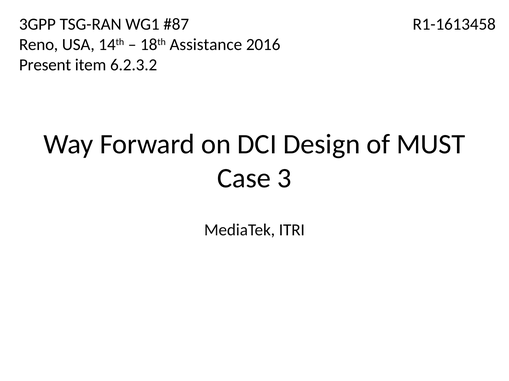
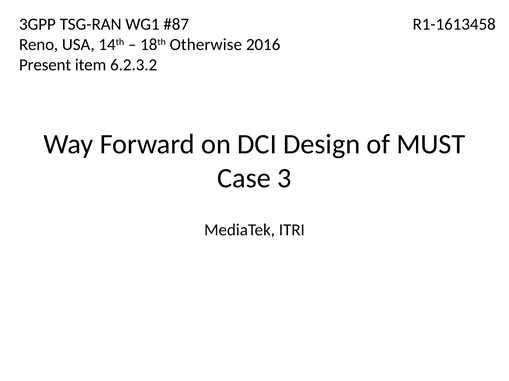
Assistance: Assistance -> Otherwise
